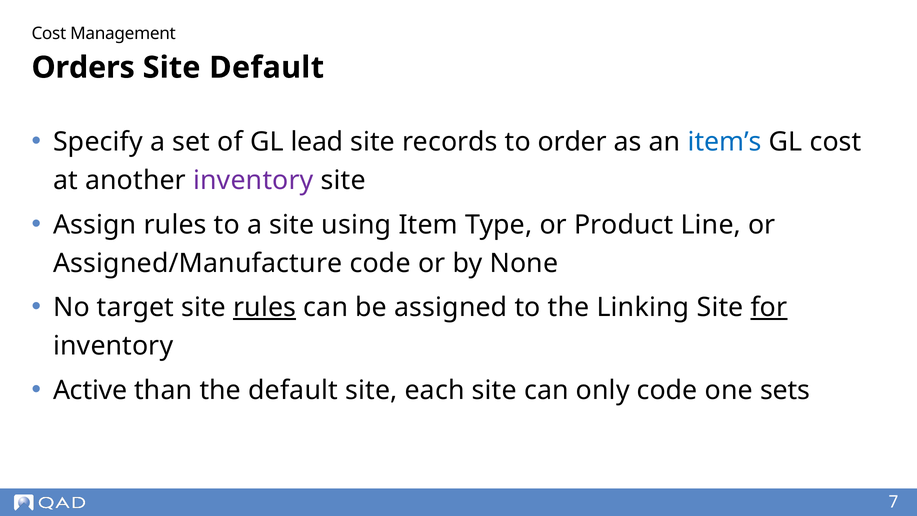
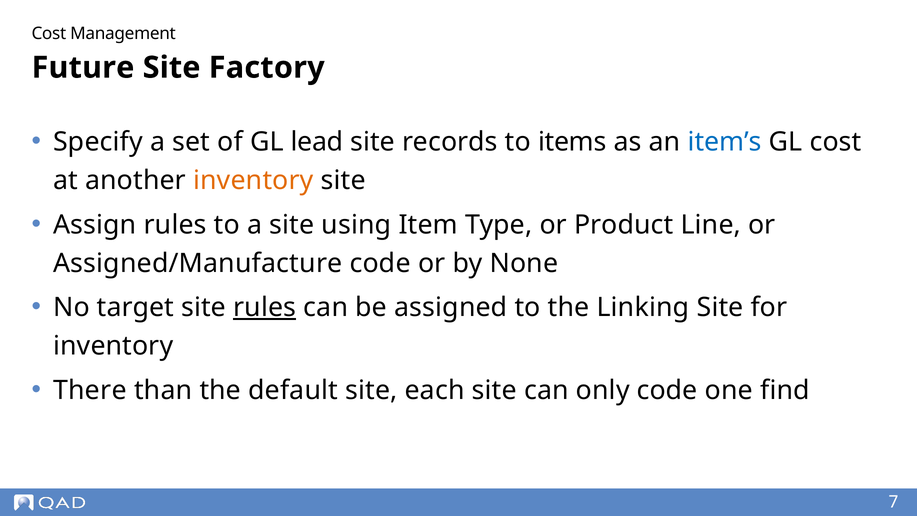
Orders: Orders -> Future
Site Default: Default -> Factory
order: order -> items
inventory at (253, 180) colour: purple -> orange
for underline: present -> none
Active: Active -> There
sets: sets -> find
